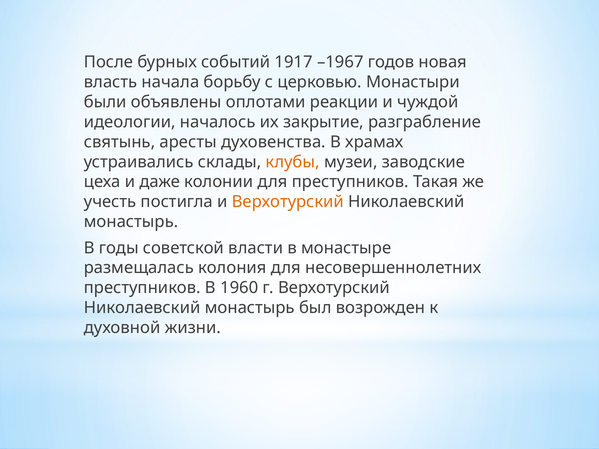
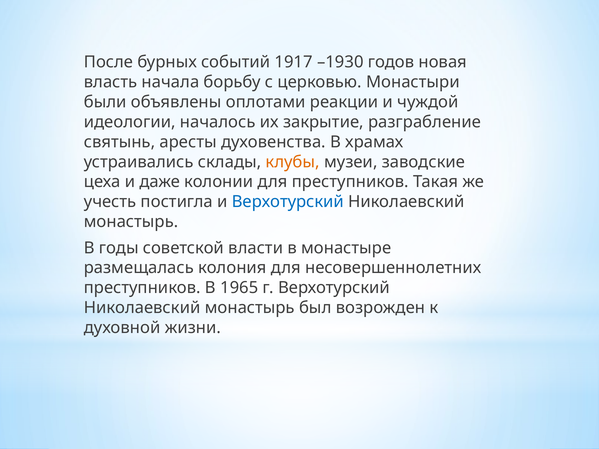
–1967: –1967 -> –1930
Верхотурский at (288, 202) colour: orange -> blue
1960: 1960 -> 1965
